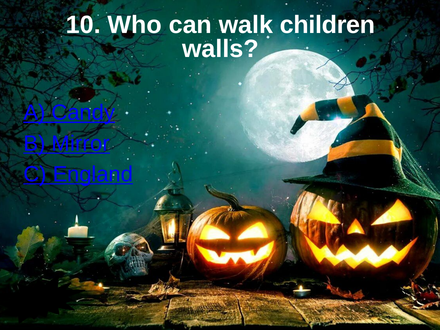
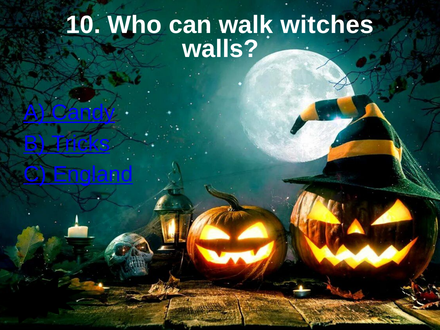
children: children -> witches
Mirror: Mirror -> Tricks
